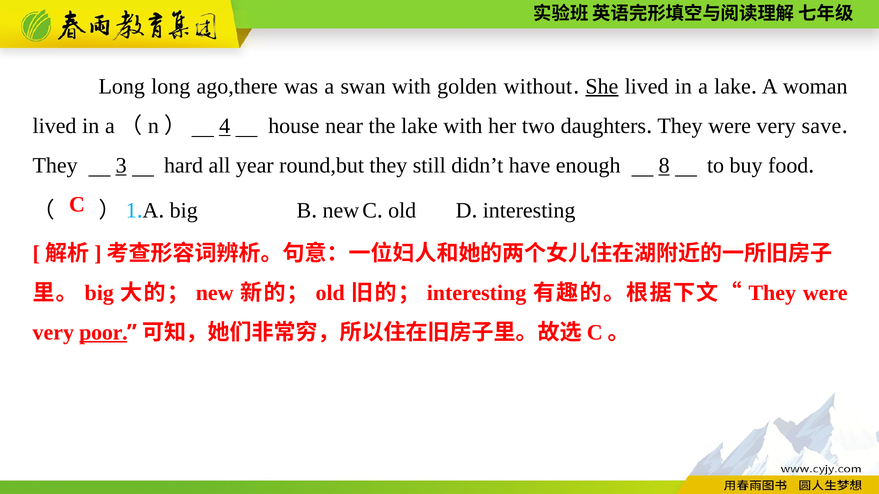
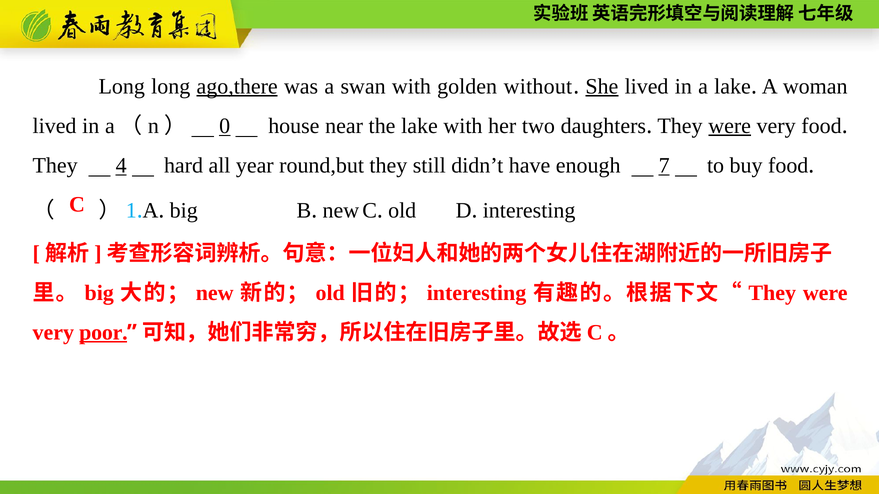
ago,there underline: none -> present
4: 4 -> 0
were at (730, 126) underline: none -> present
very save: save -> food
3: 3 -> 4
8: 8 -> 7
